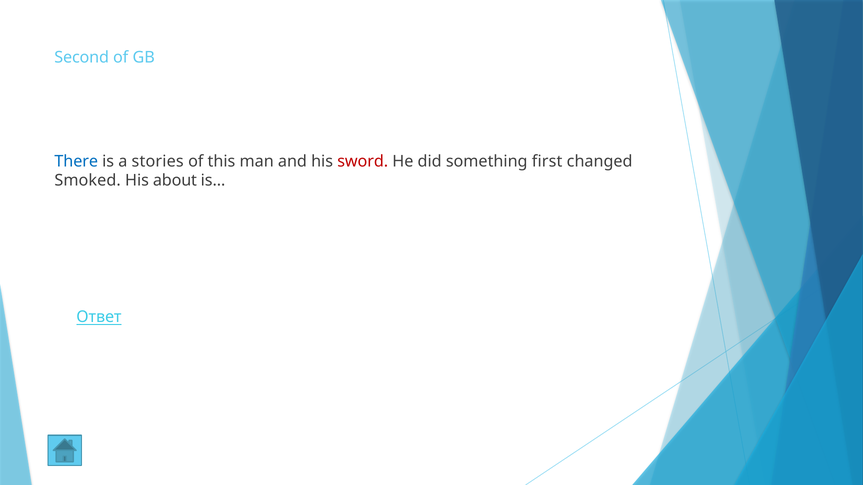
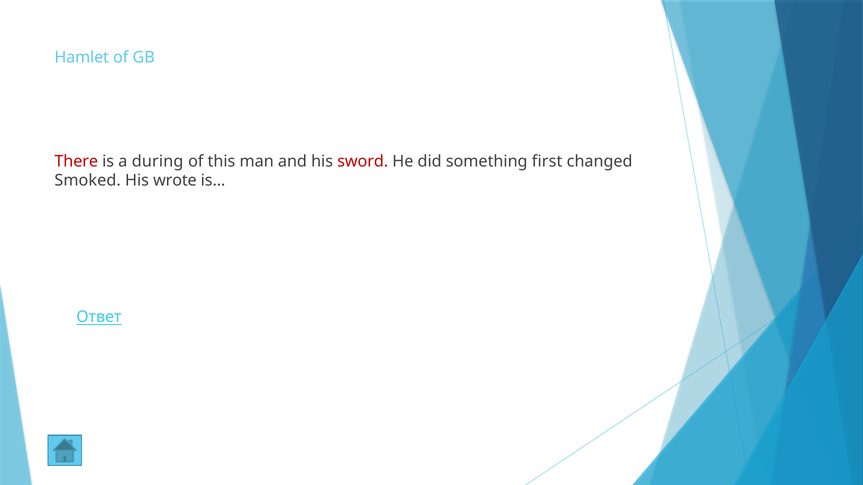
Second: Second -> Hamlet
There colour: blue -> red
stories: stories -> during
about: about -> wrote
